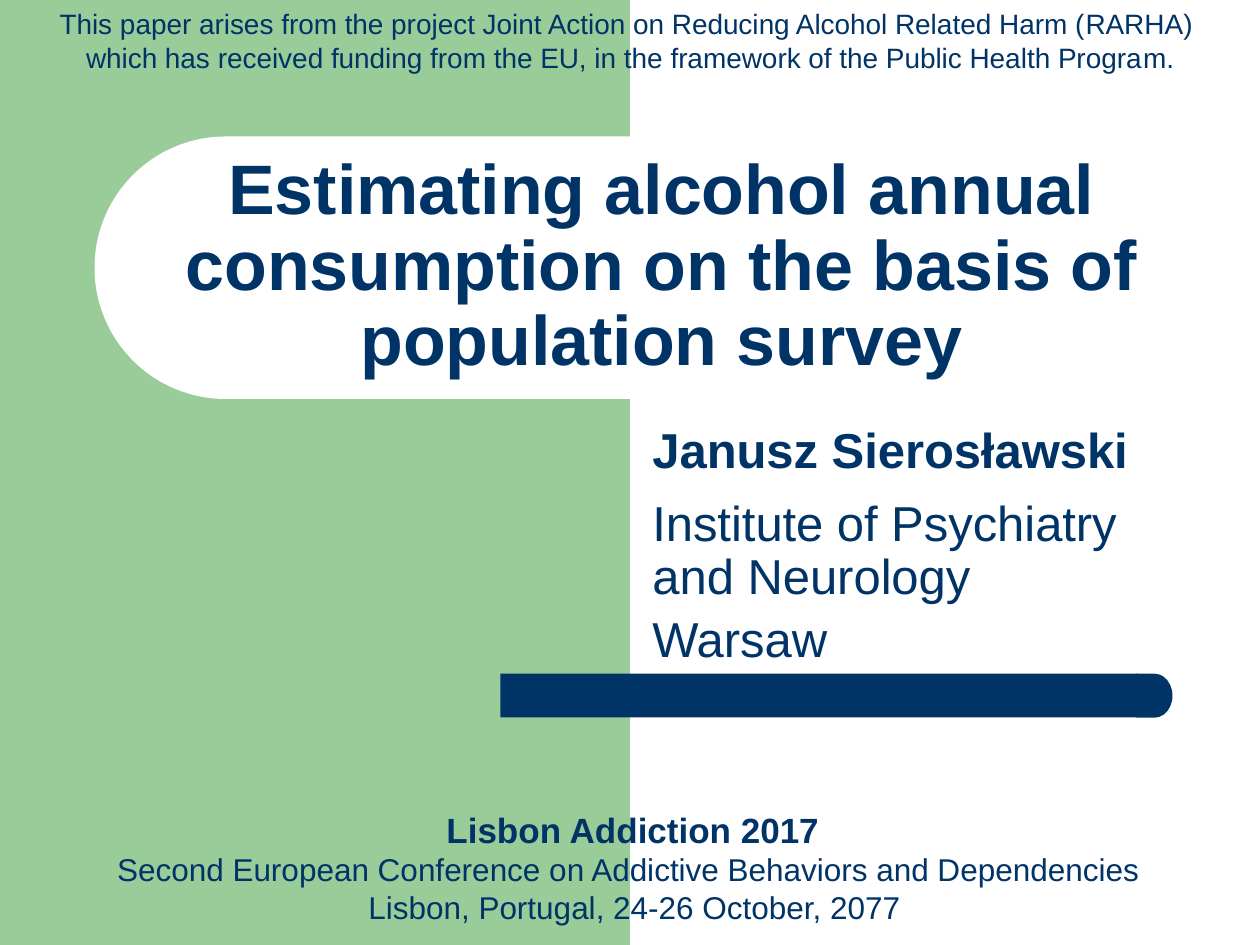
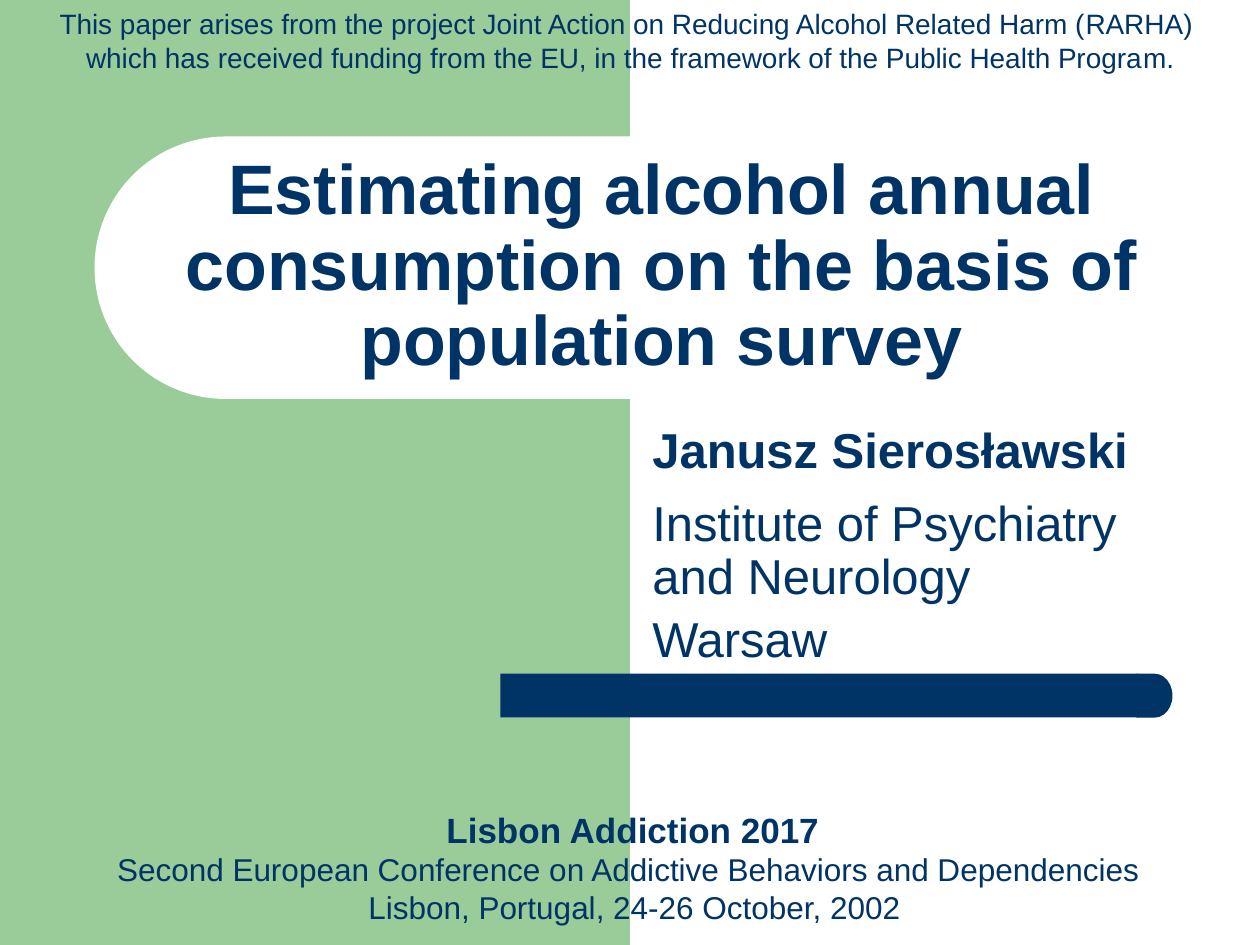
2077: 2077 -> 2002
